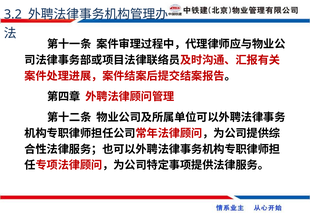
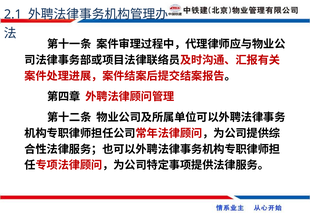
3.2: 3.2 -> 2.1
